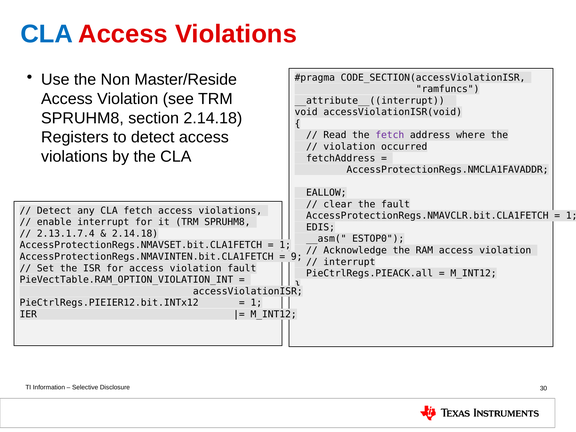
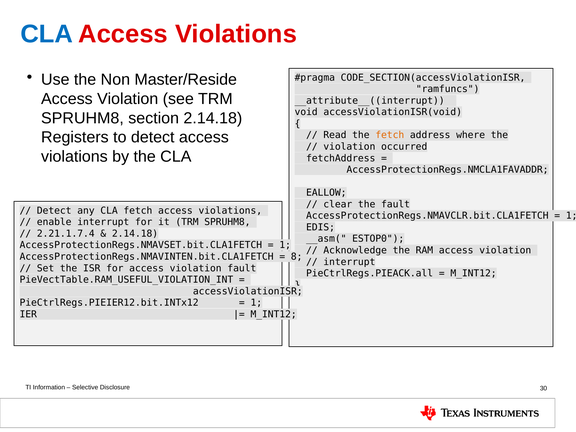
fetch at (390, 135) colour: purple -> orange
2.13.1.7.4: 2.13.1.7.4 -> 2.21.1.7.4
9: 9 -> 8
PieVectTable.RAM_OPTION_VIOLATION_INT: PieVectTable.RAM_OPTION_VIOLATION_INT -> PieVectTable.RAM_USEFUL_VIOLATION_INT
